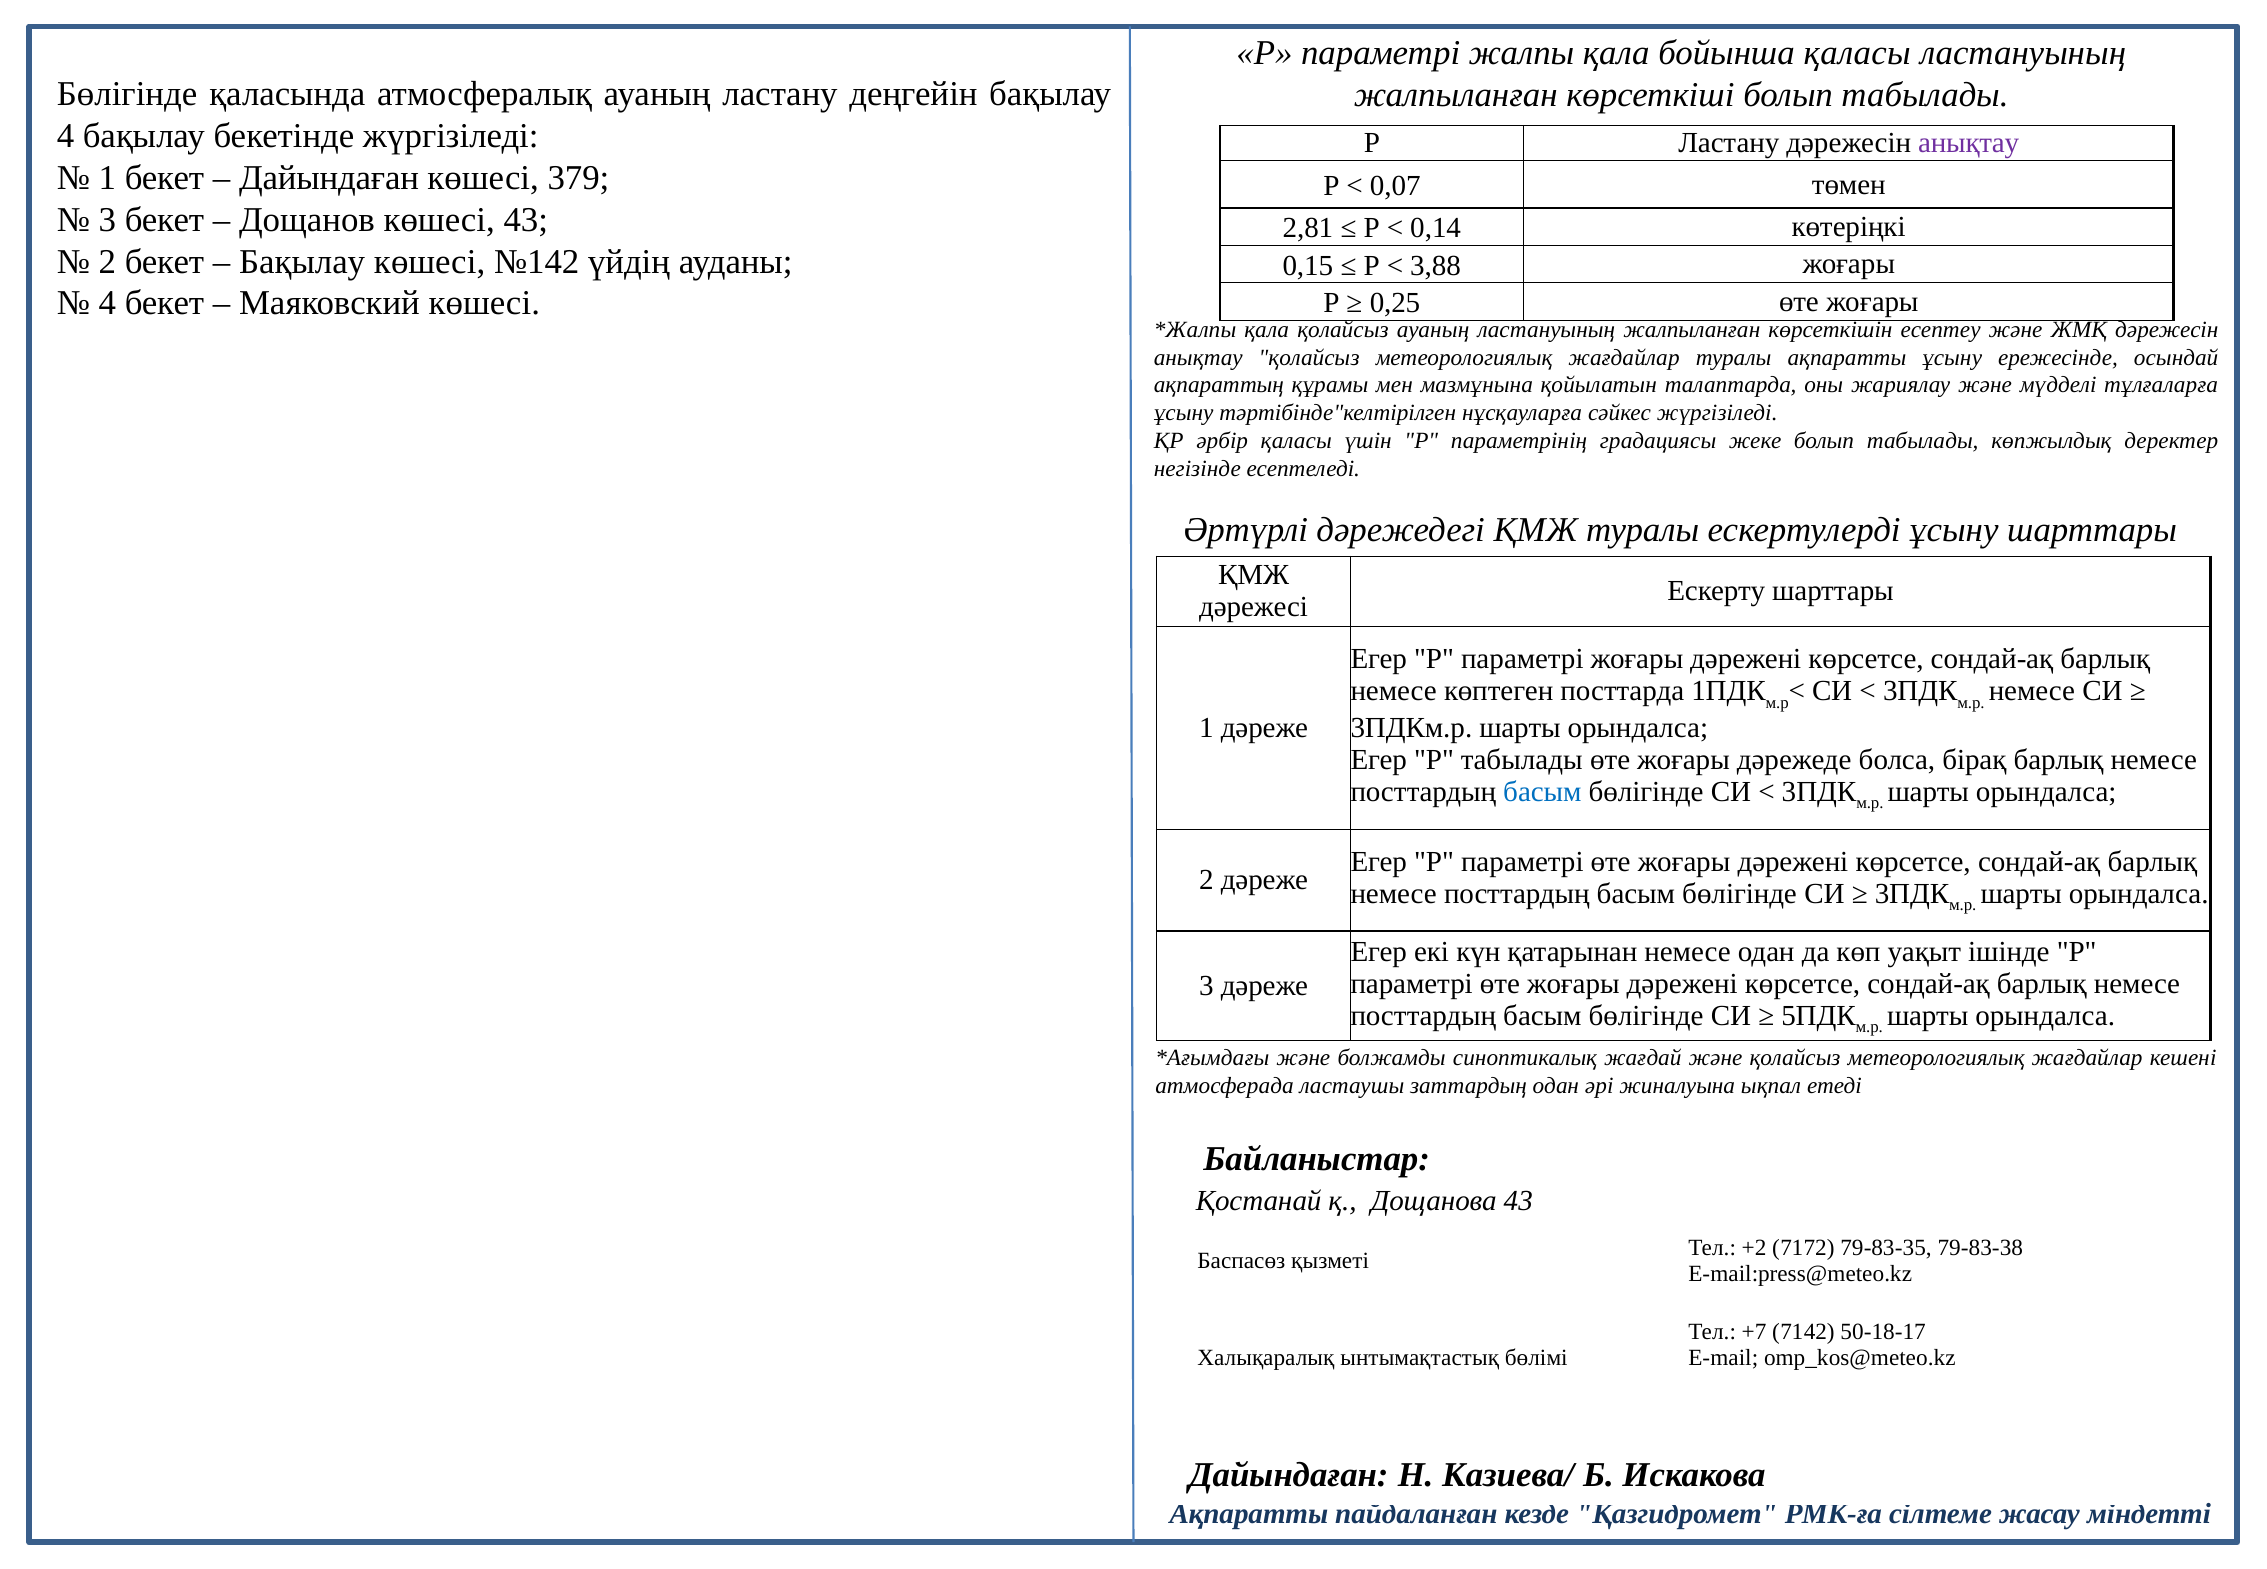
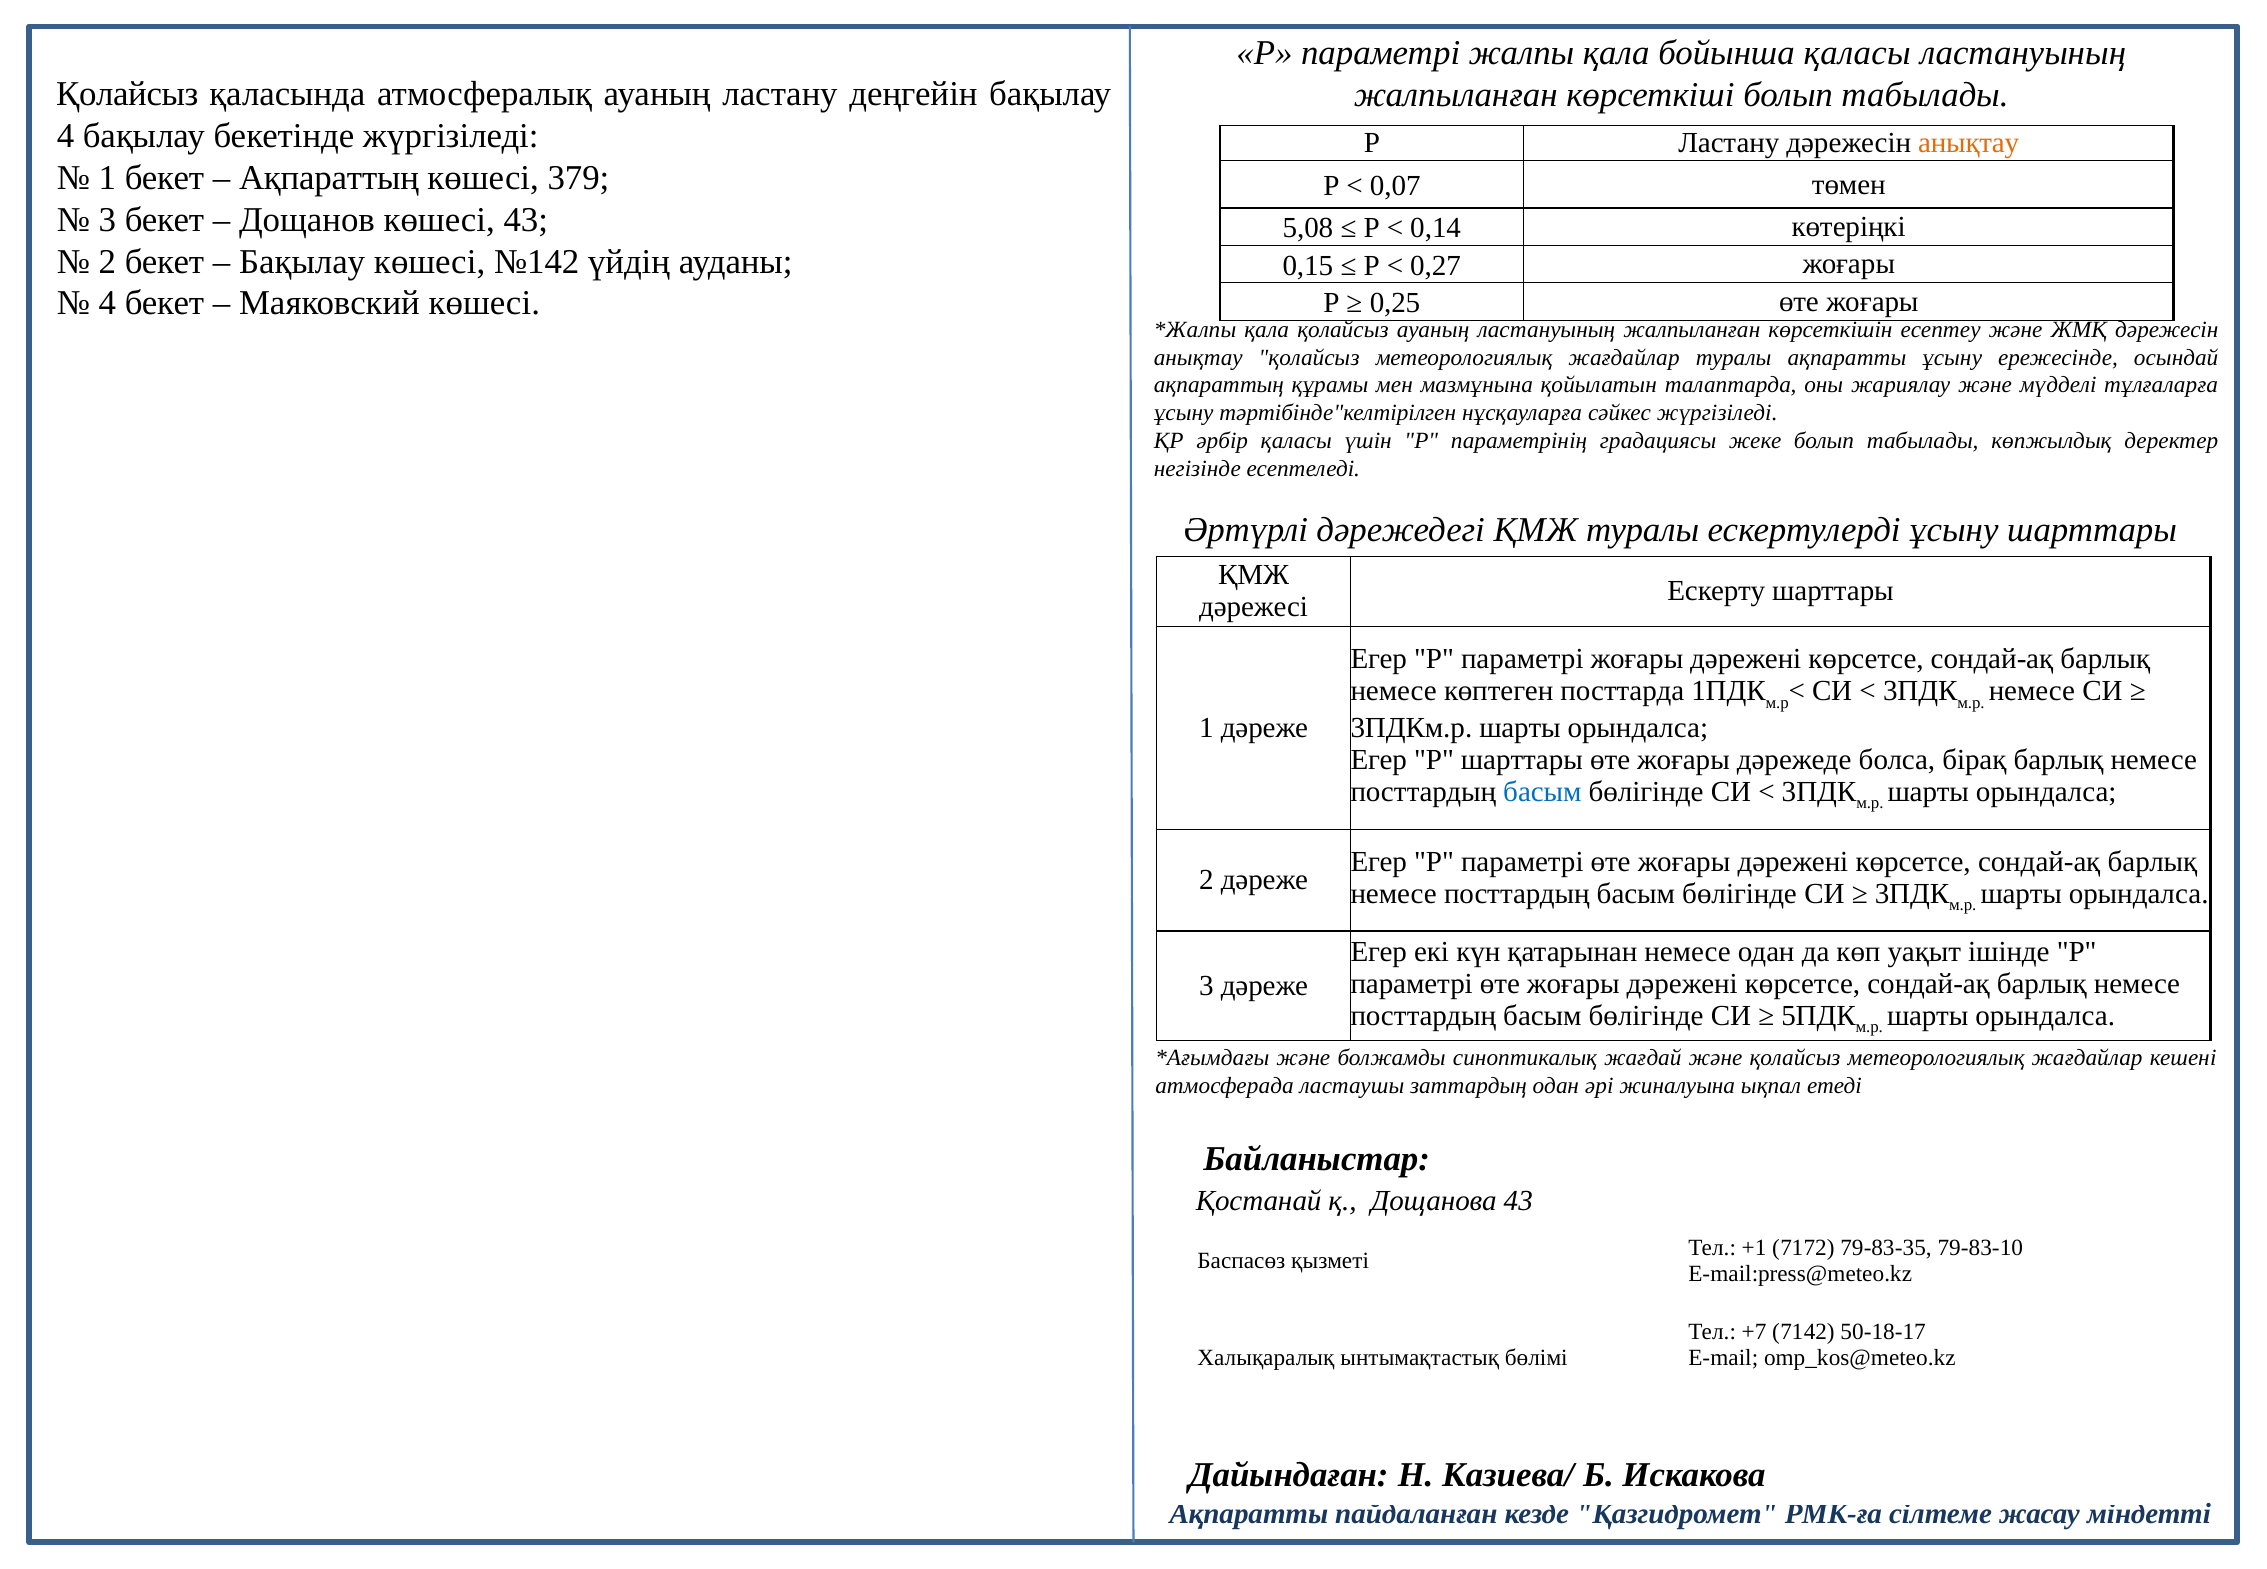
Бөлігінде at (127, 94): Бөлігінде -> Қолайсыз
анықтау at (1969, 143) colour: purple -> orange
Дайындаған at (329, 178): Дайындаған -> Ақпараттың
2,81: 2,81 -> 5,08
3,88: 3,88 -> 0,27
P табылады: табылады -> шарттары
+2: +2 -> +1
79-83-38: 79-83-38 -> 79-83-10
